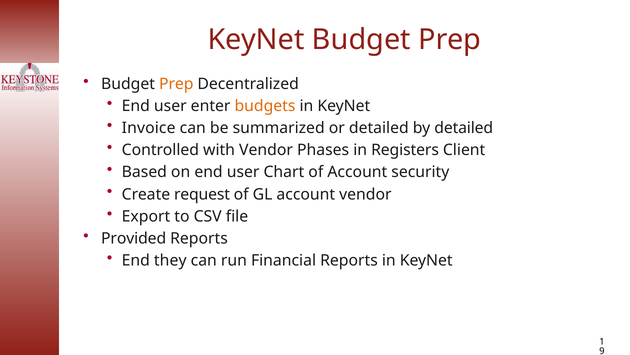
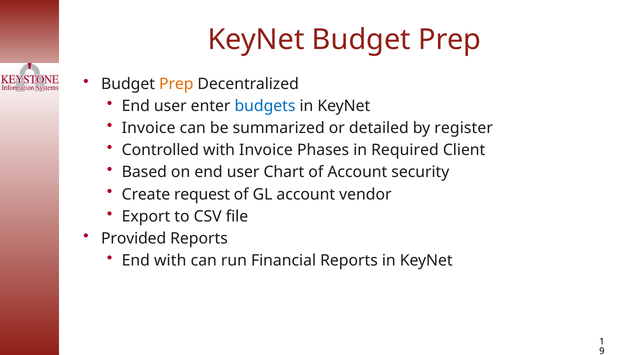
budgets colour: orange -> blue
by detailed: detailed -> register
with Vendor: Vendor -> Invoice
Registers: Registers -> Required
End they: they -> with
